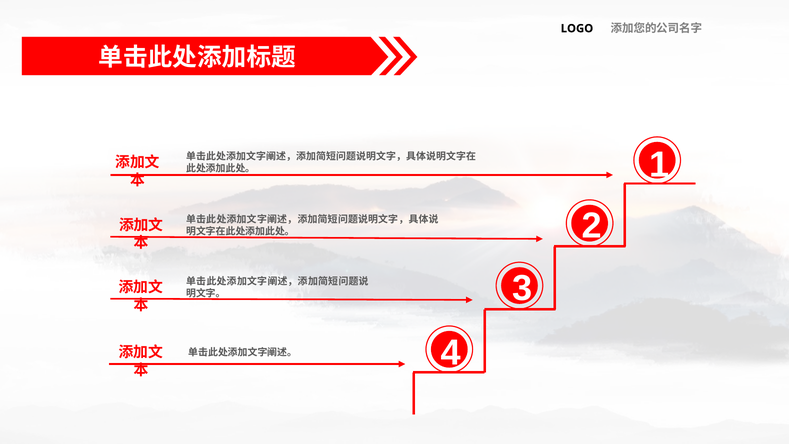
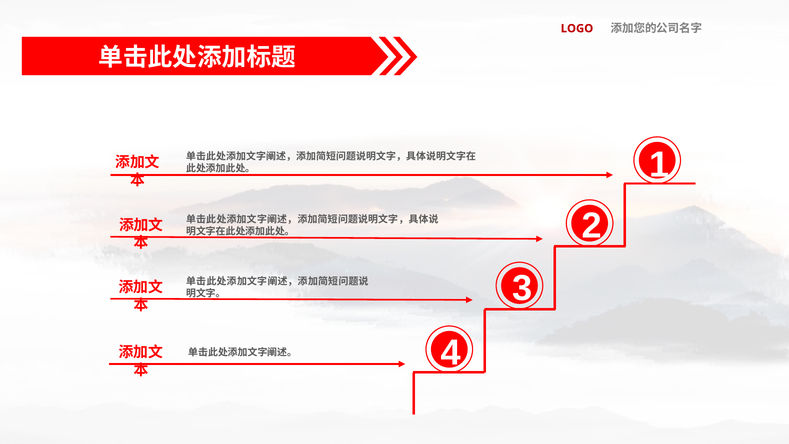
LOGO colour: black -> red
